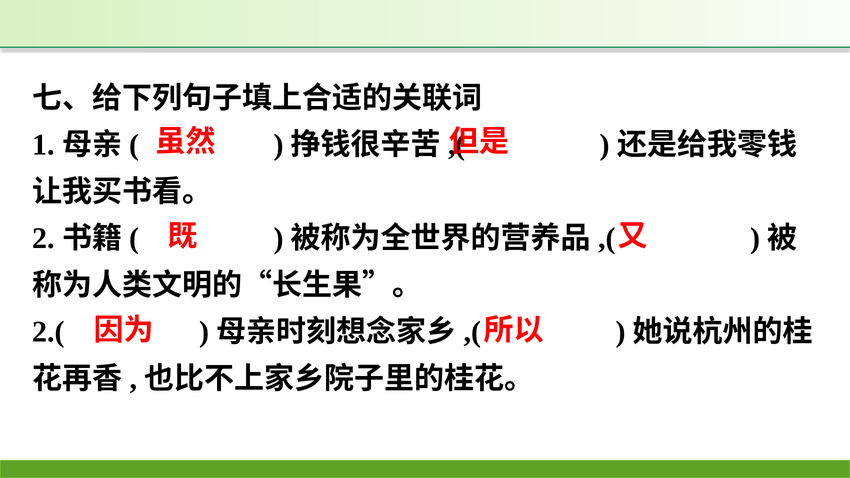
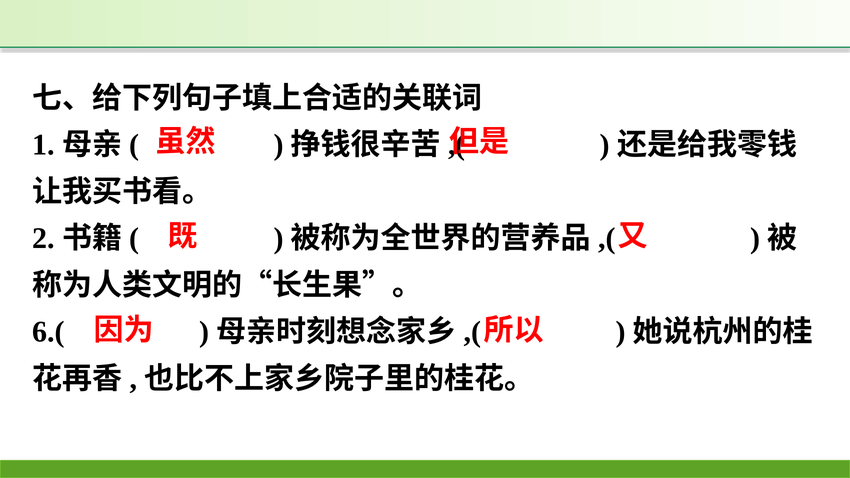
2.(: 2.( -> 6.(
